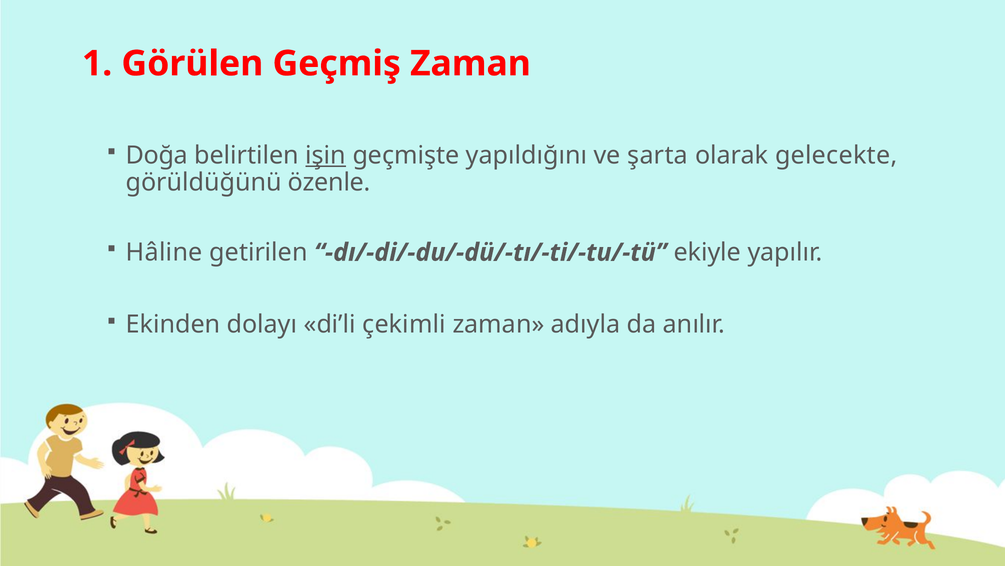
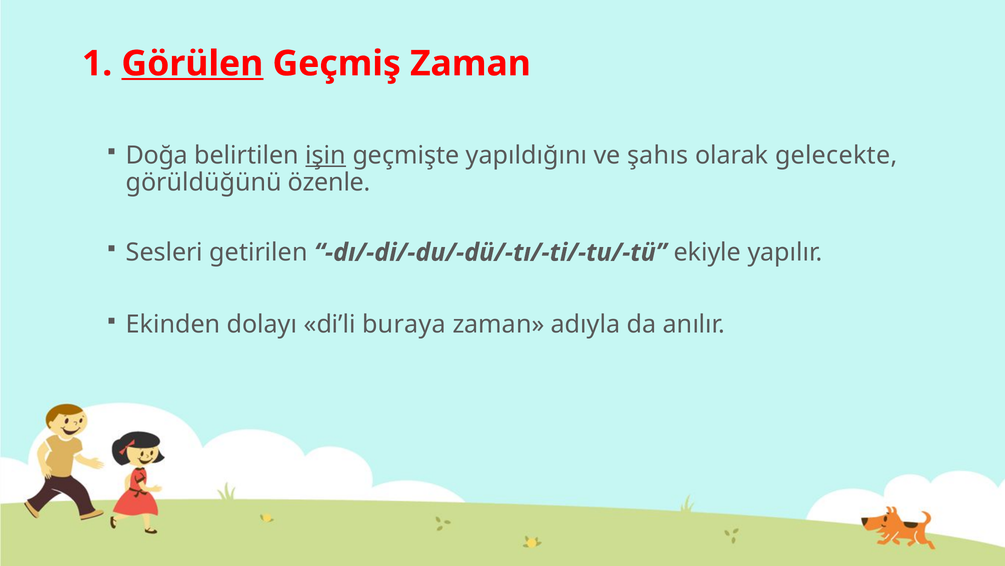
Görülen underline: none -> present
şarta: şarta -> şahıs
Hâline: Hâline -> Sesleri
çekimli: çekimli -> buraya
